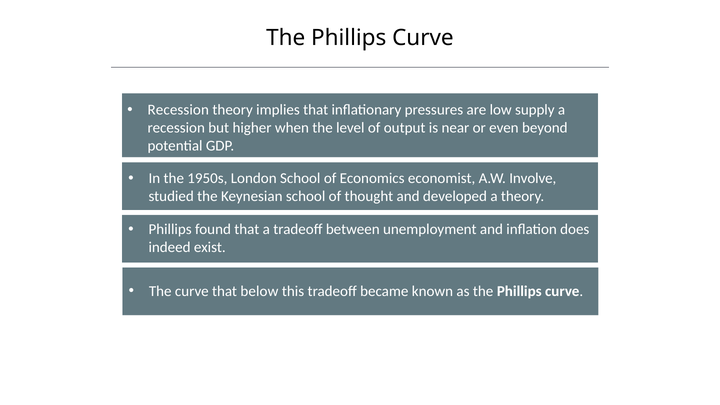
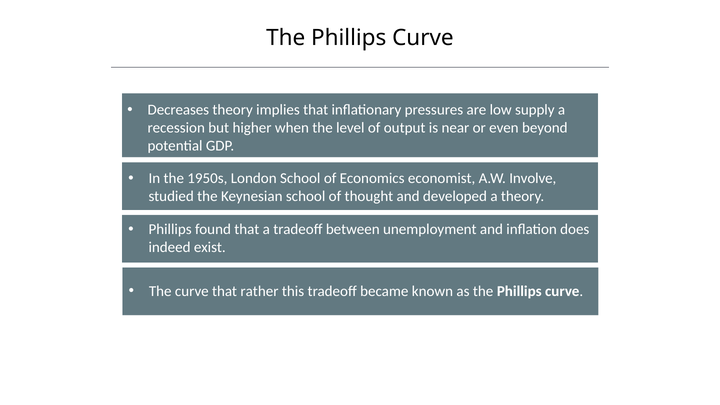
Recession at (178, 110): Recession -> Decreases
below: below -> rather
